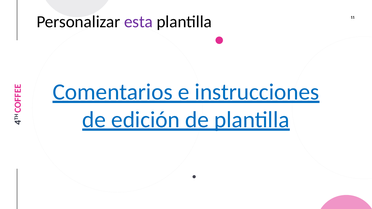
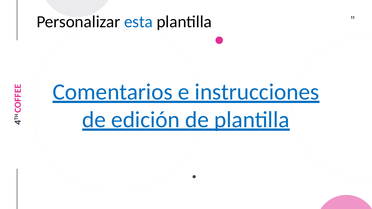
esta colour: purple -> blue
